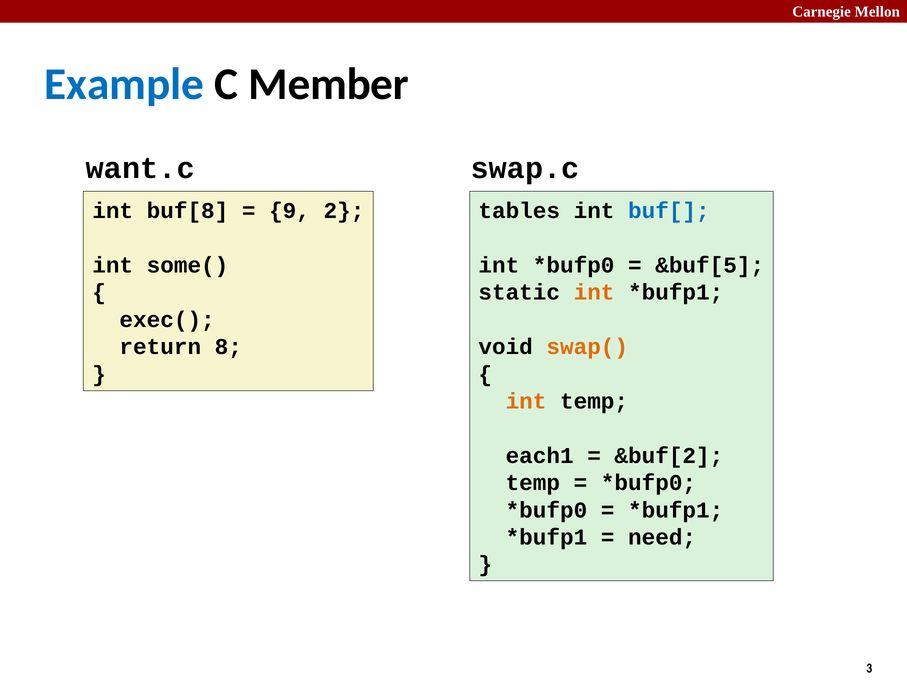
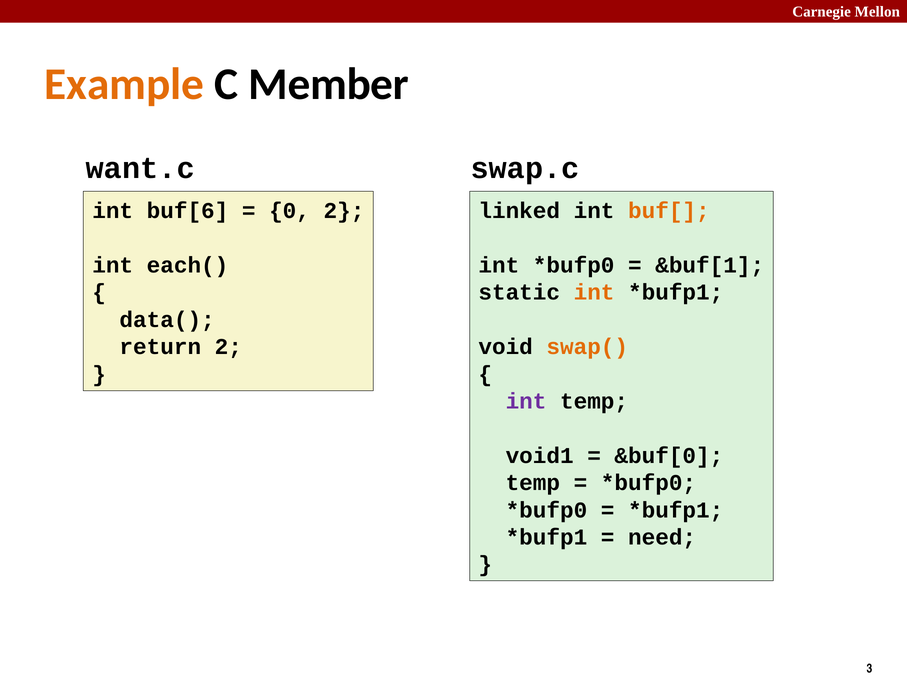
Example colour: blue -> orange
buf[8: buf[8 -> buf[6
9: 9 -> 0
tables: tables -> linked
buf[ colour: blue -> orange
some(: some( -> each(
&buf[5: &buf[5 -> &buf[1
exec(: exec( -> data(
return 8: 8 -> 2
int at (526, 401) colour: orange -> purple
each1: each1 -> void1
&buf[2: &buf[2 -> &buf[0
